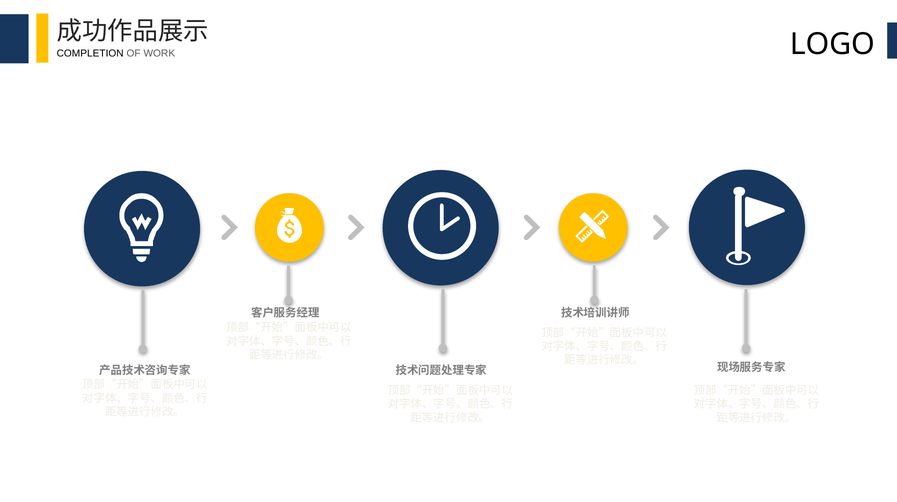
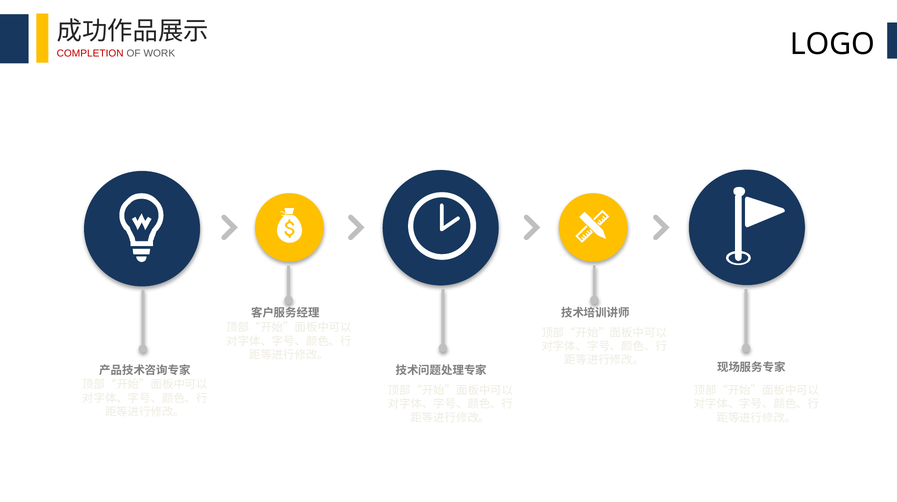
COMPLETION colour: black -> red
